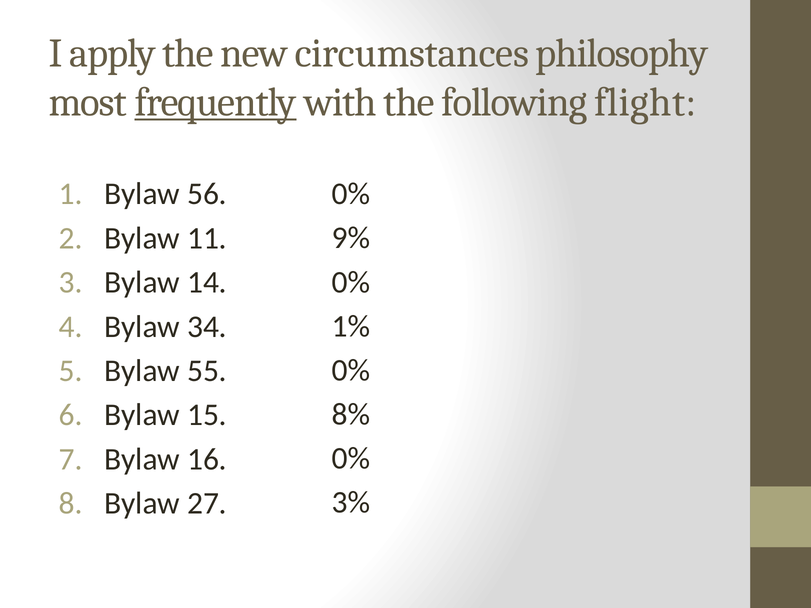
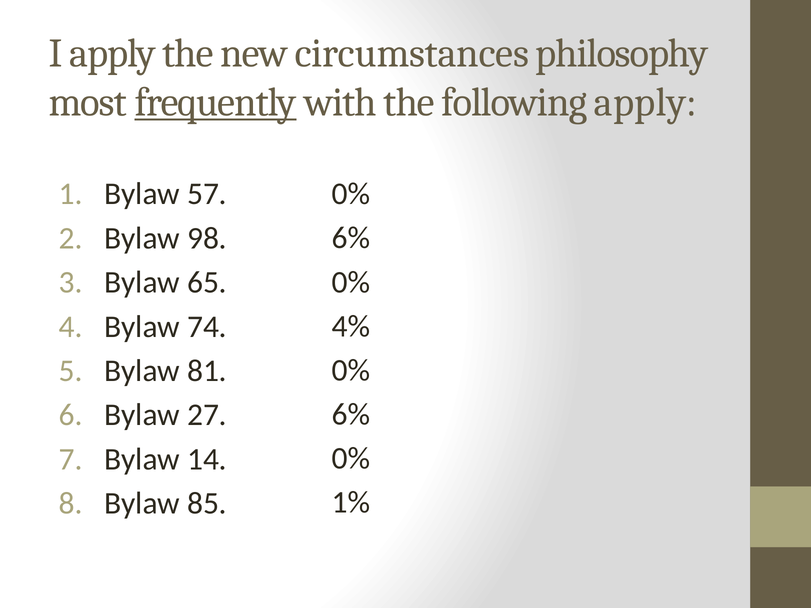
following flight: flight -> apply
56: 56 -> 57
9% at (351, 238): 9% -> 6%
11: 11 -> 98
14: 14 -> 65
1%: 1% -> 4%
34: 34 -> 74
55: 55 -> 81
8% at (351, 415): 8% -> 6%
15: 15 -> 27
16: 16 -> 14
3%: 3% -> 1%
27: 27 -> 85
